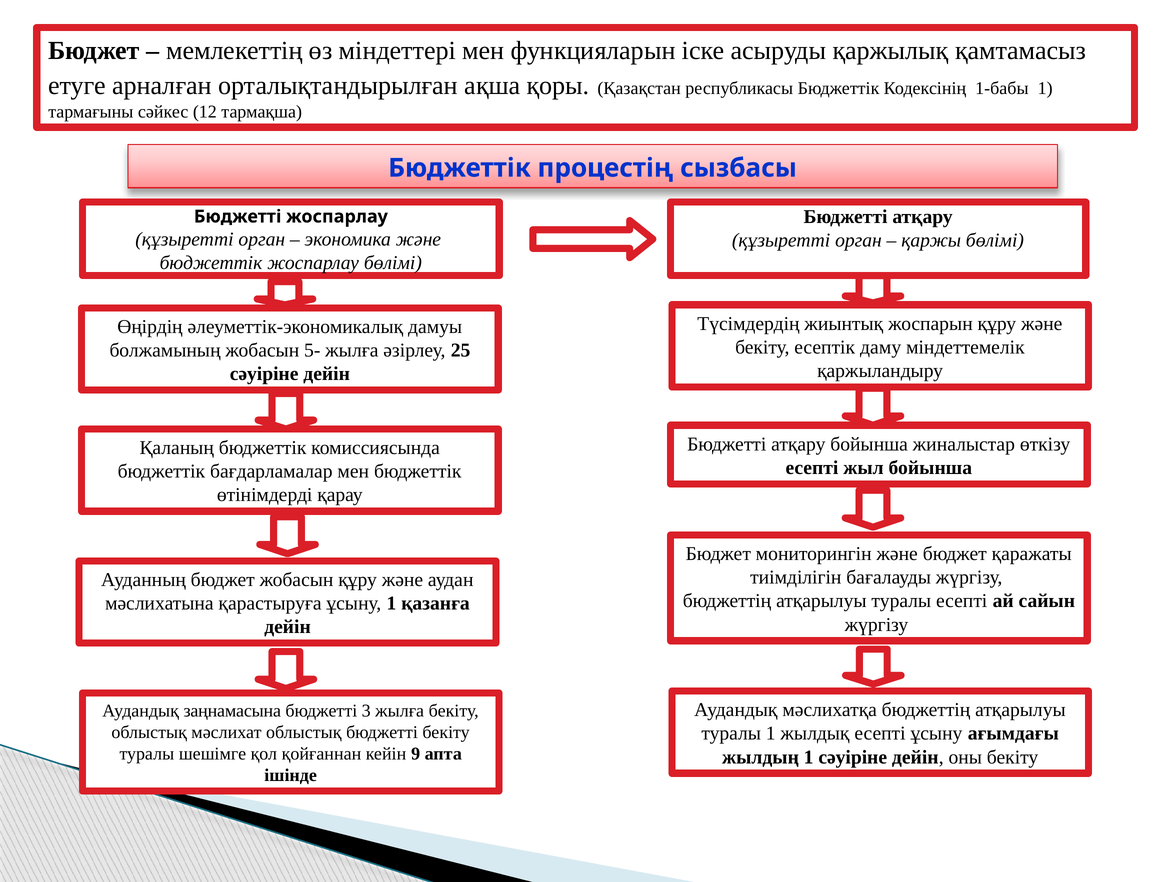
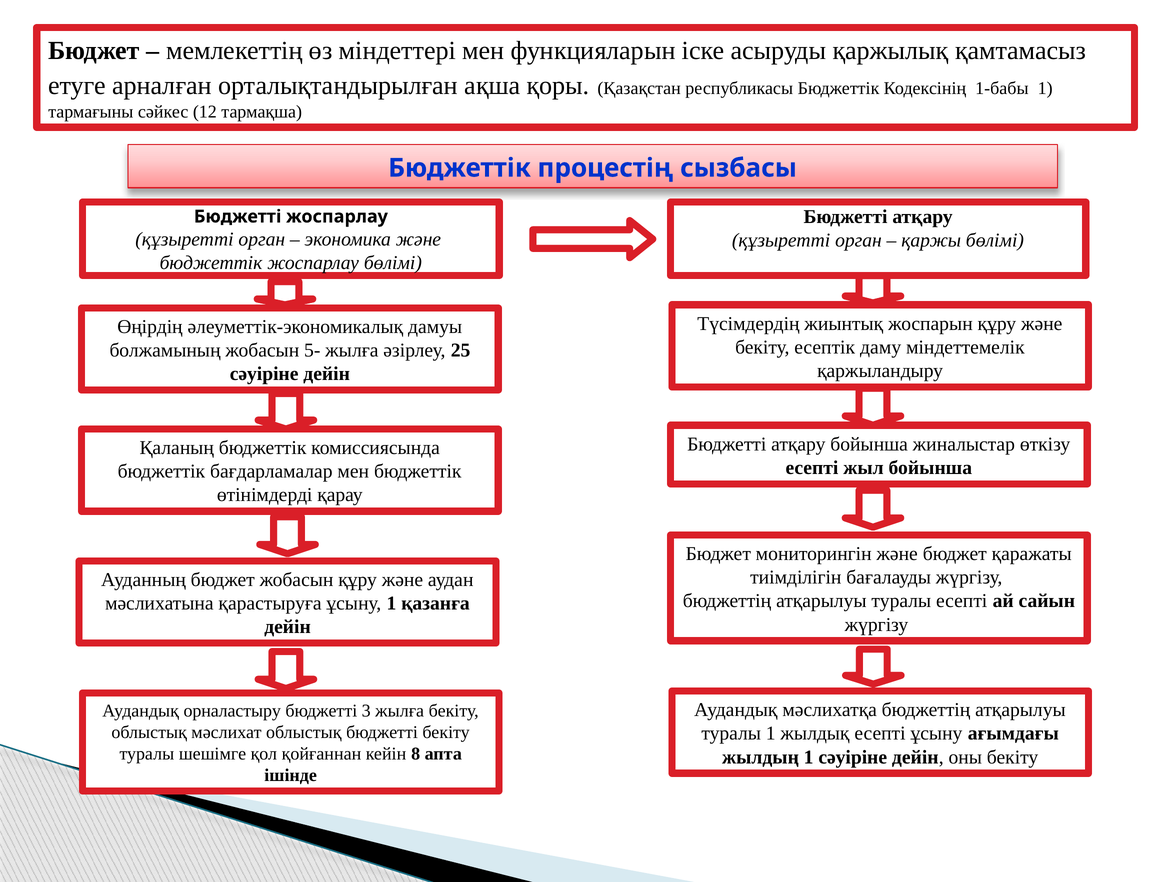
заңнамасына: заңнамасына -> орналастыру
9: 9 -> 8
